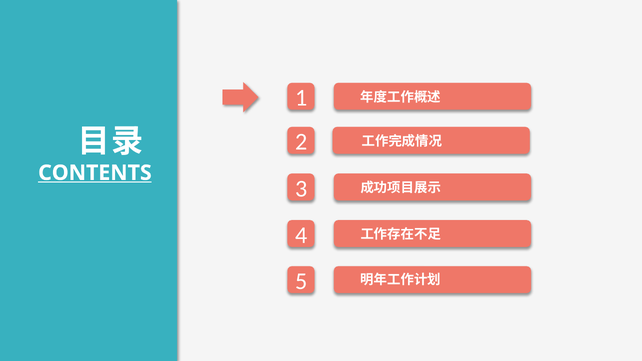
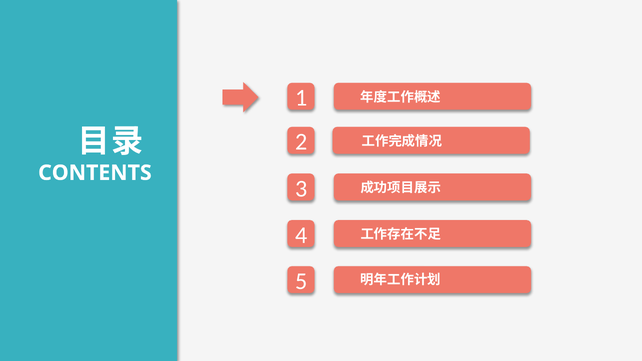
CONTENTS underline: present -> none
